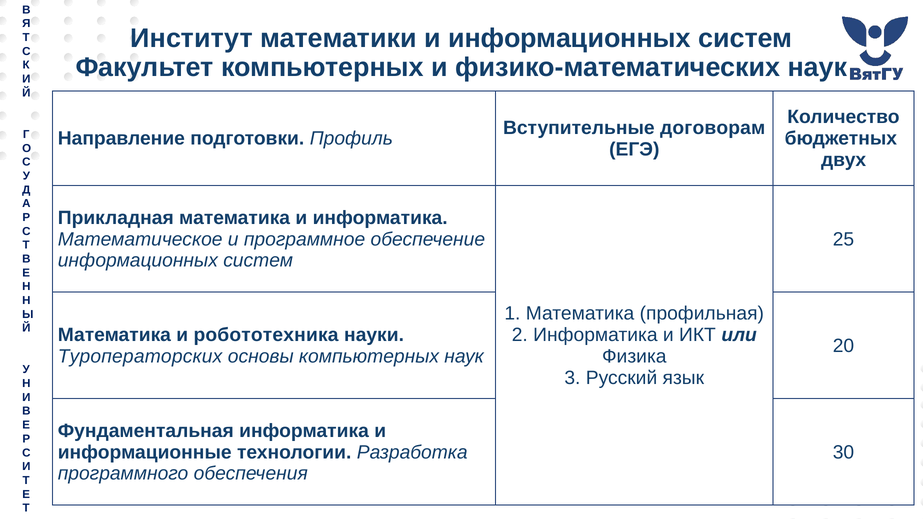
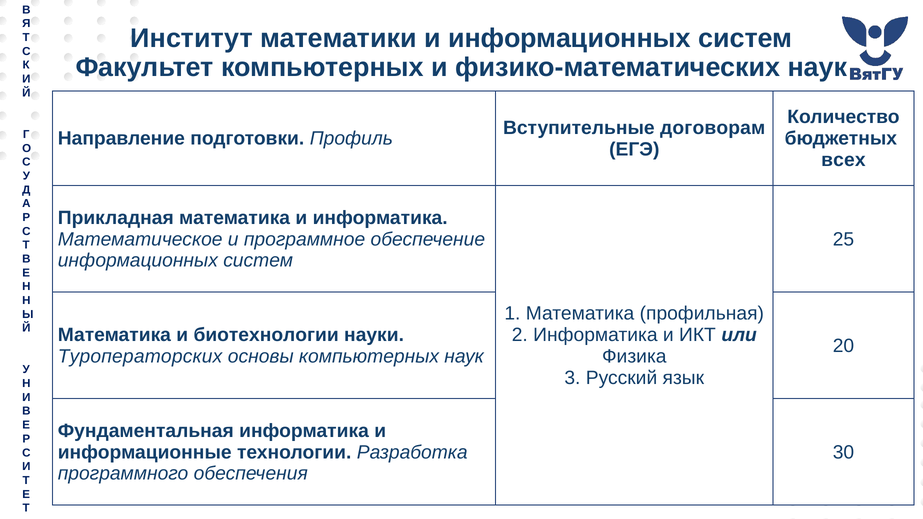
двух: двух -> всех
робототехника: робототехника -> биотехнологии
